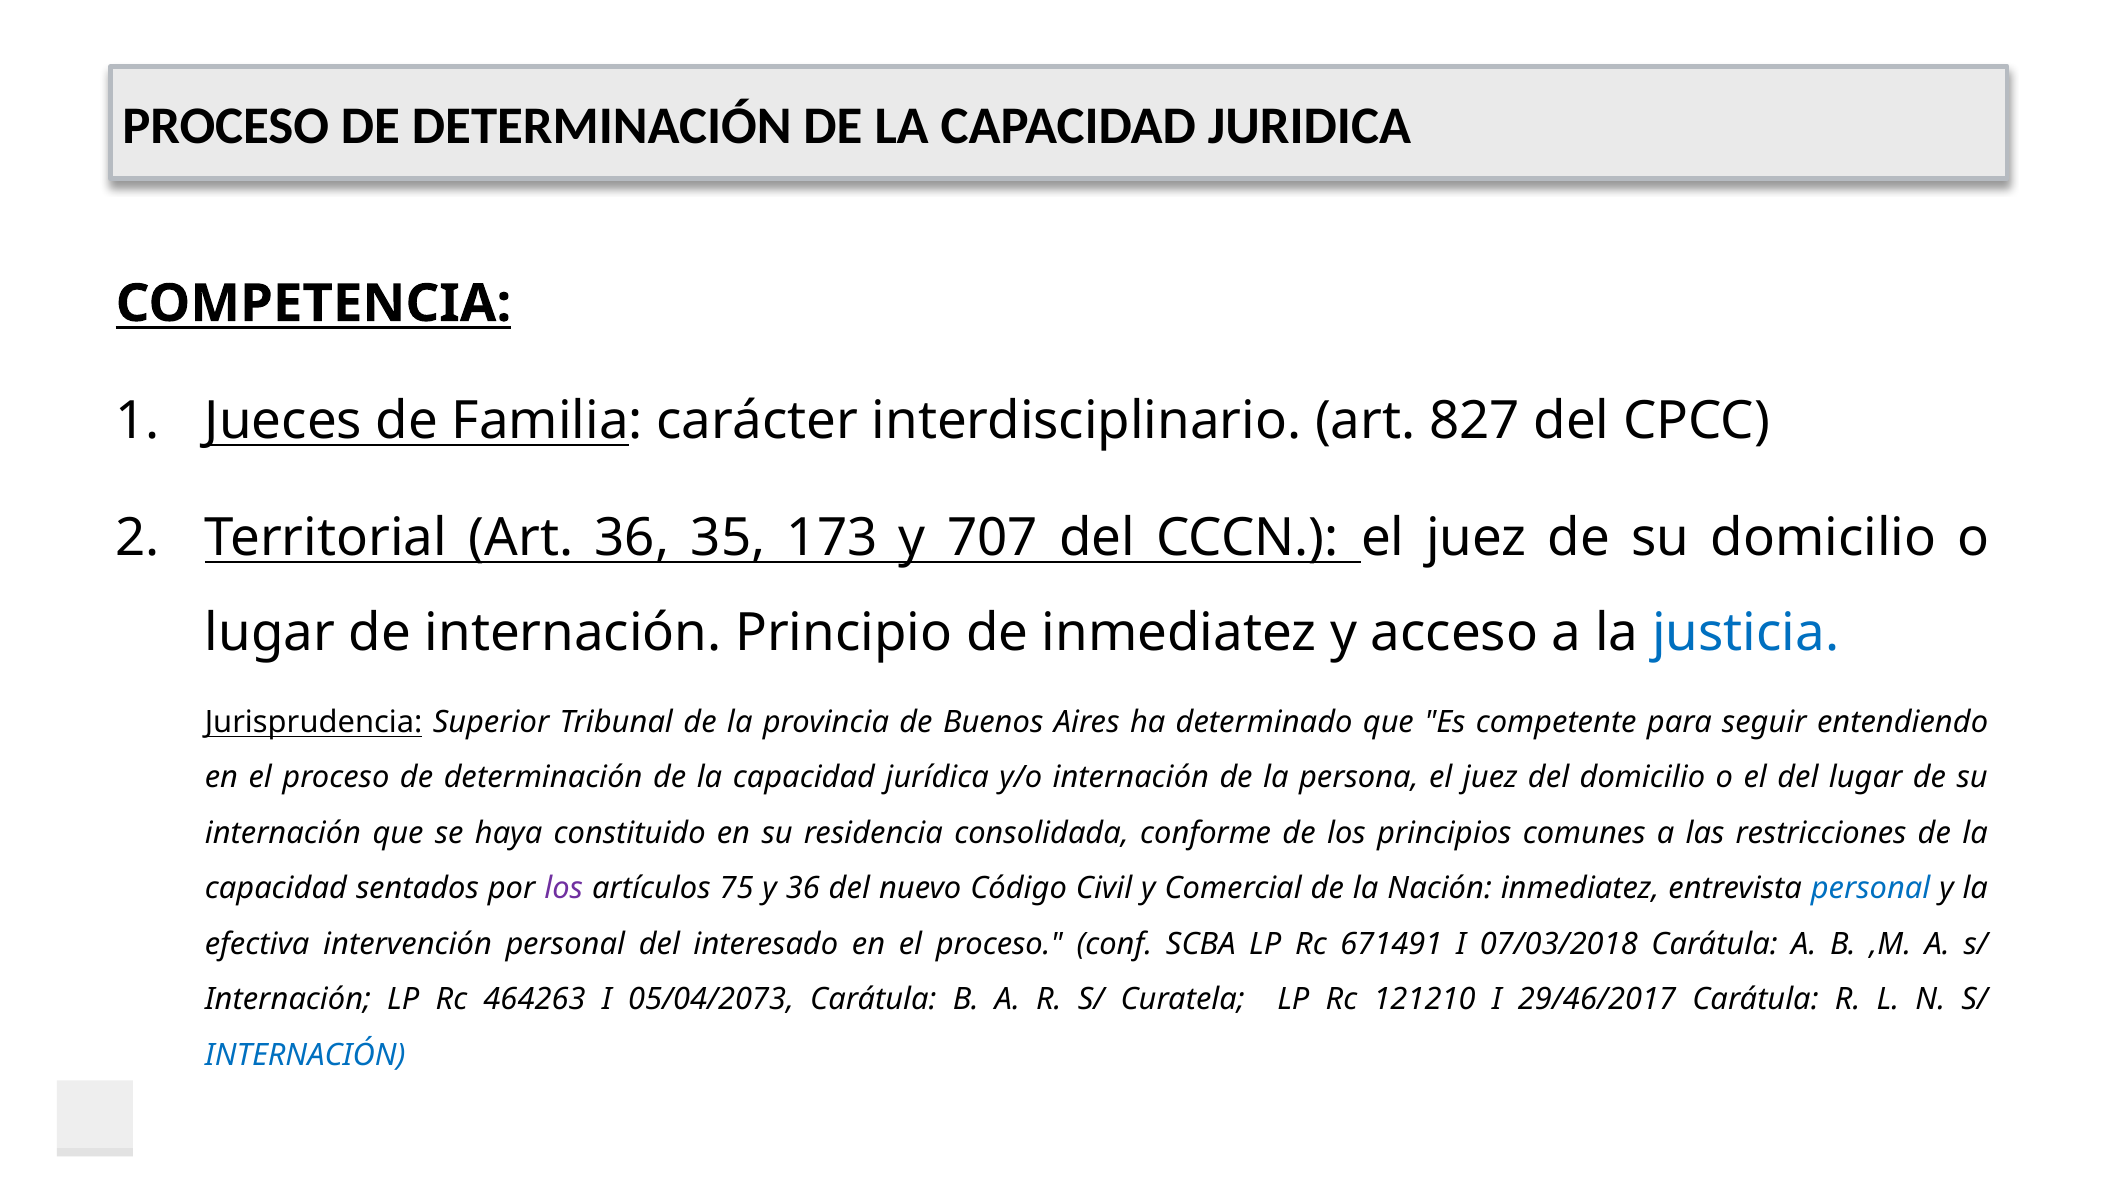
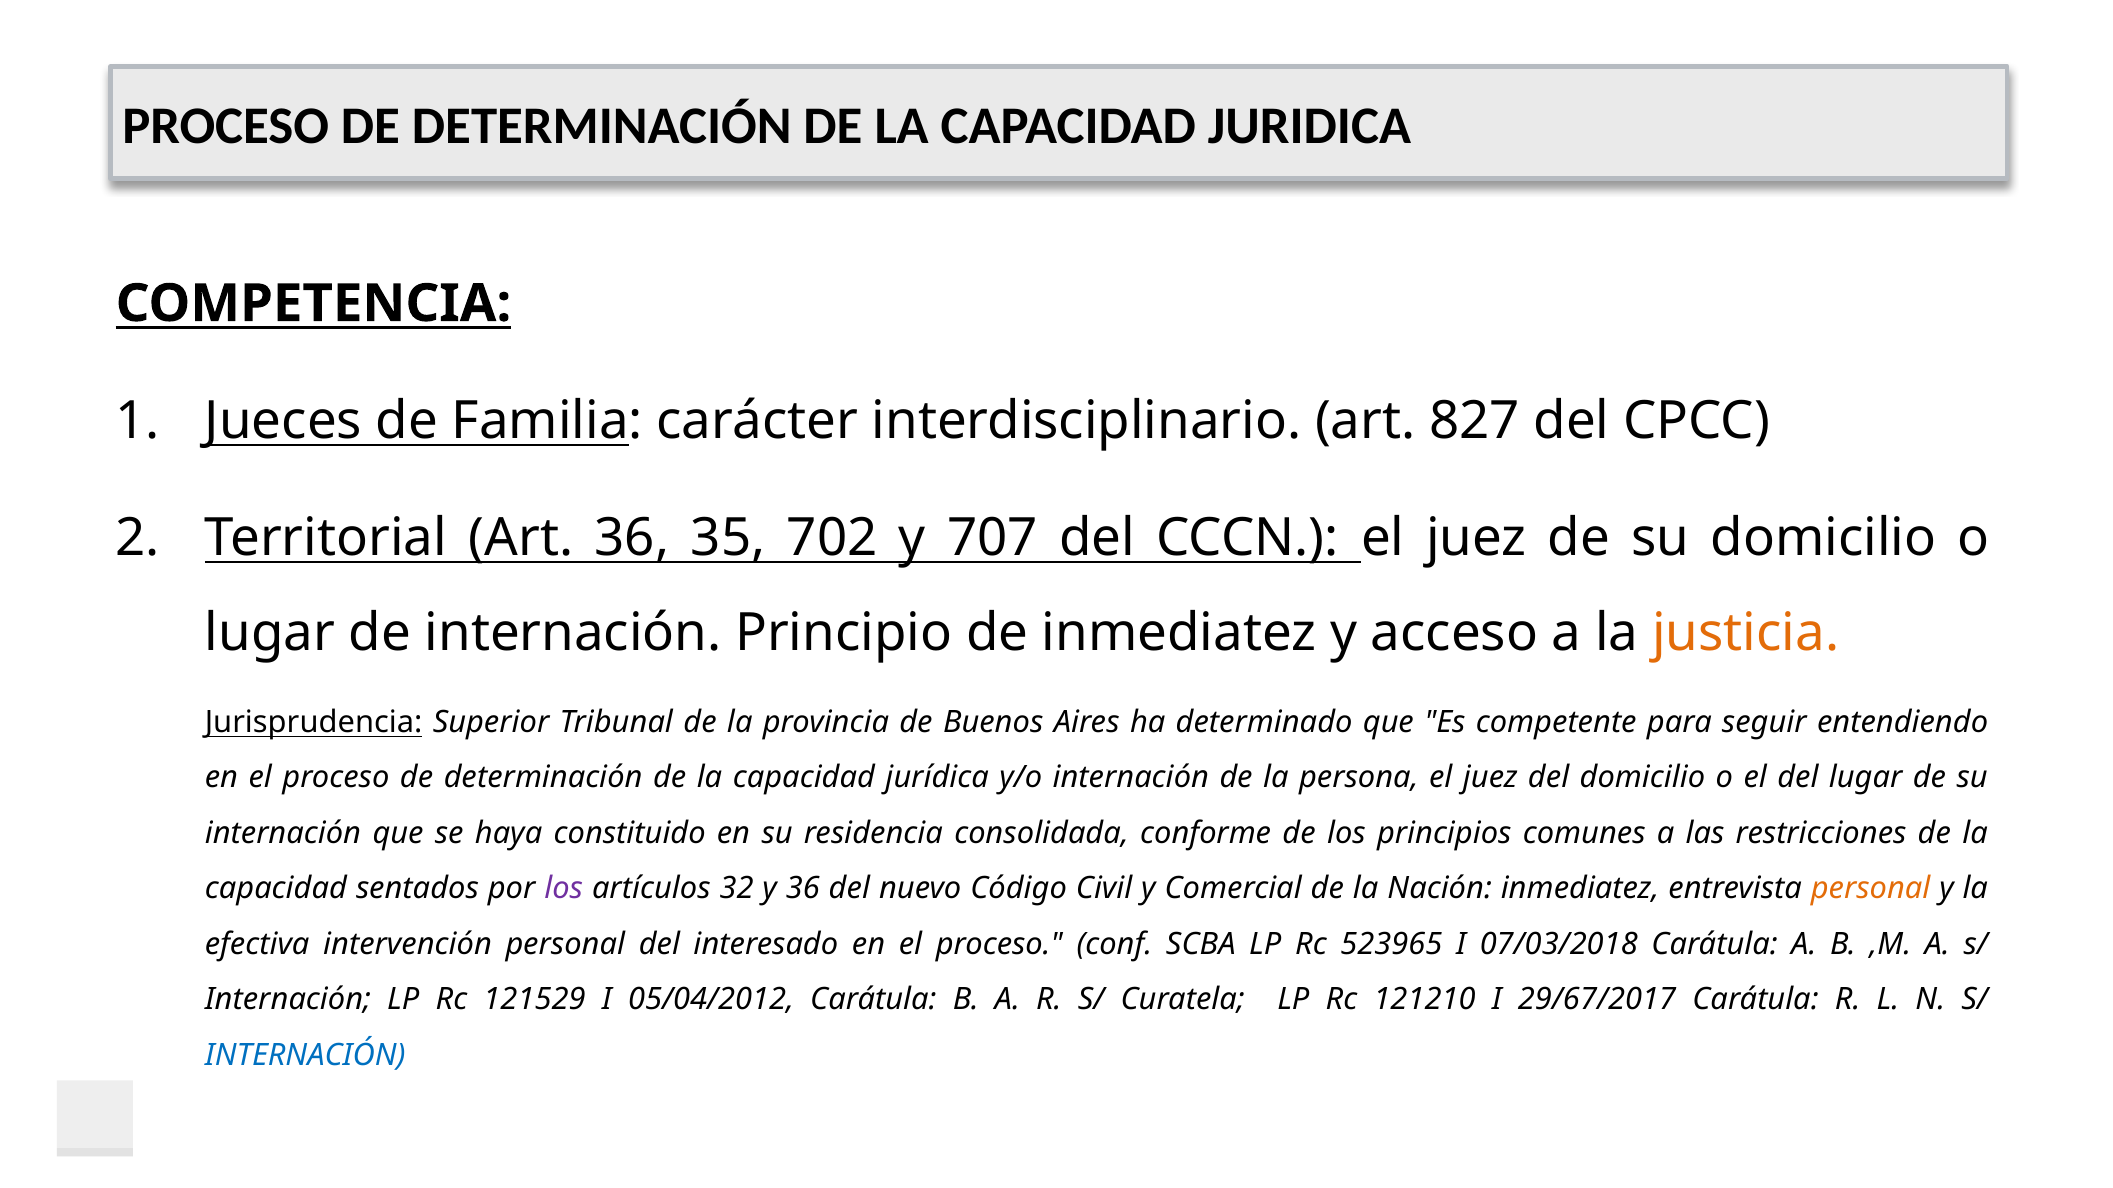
173: 173 -> 702
justicia colour: blue -> orange
75: 75 -> 32
personal at (1871, 889) colour: blue -> orange
671491: 671491 -> 523965
464263: 464263 -> 121529
05/04/2073: 05/04/2073 -> 05/04/2012
29/46/2017: 29/46/2017 -> 29/67/2017
